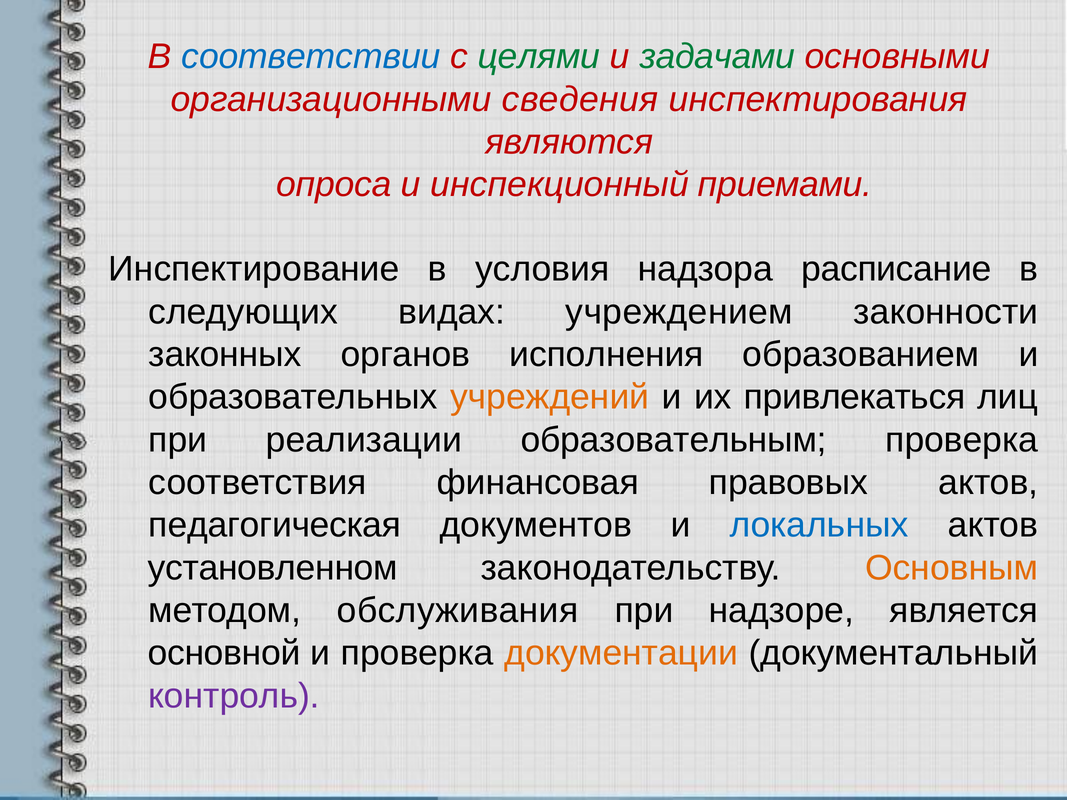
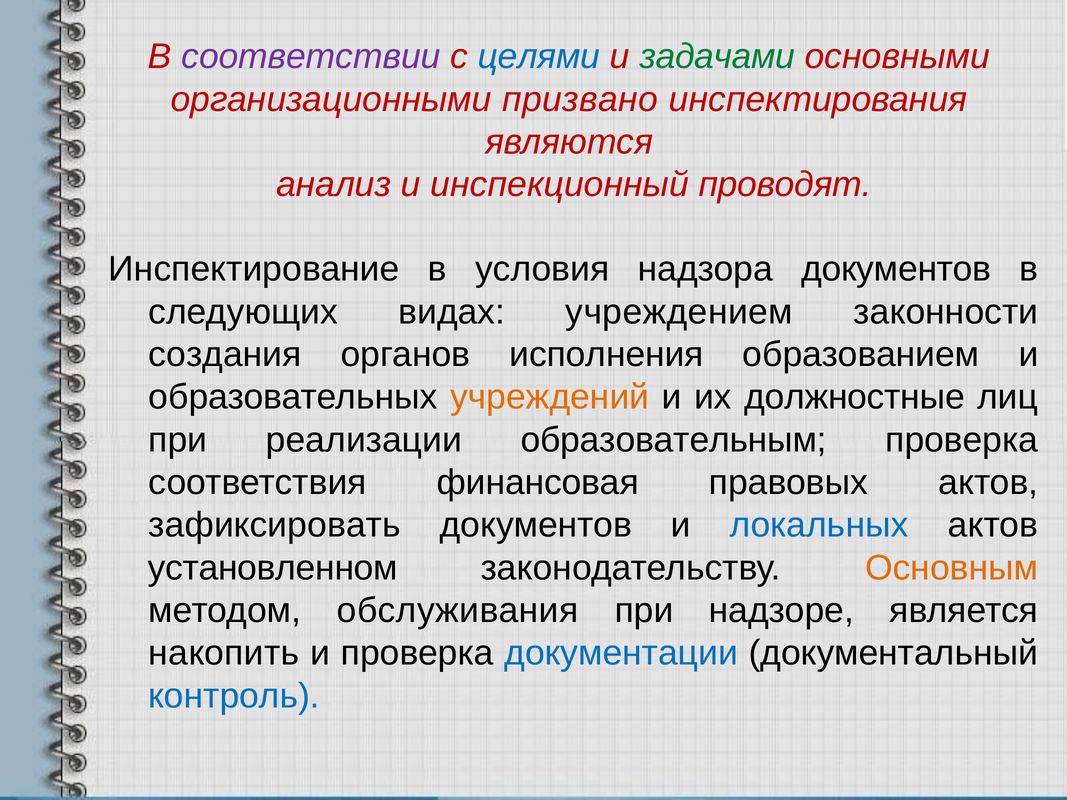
соответствии colour: blue -> purple
целями colour: green -> blue
сведения: сведения -> призвано
опроса: опроса -> анализ
приемами: приемами -> проводят
надзора расписание: расписание -> документов
законных: законных -> создания
привлекаться: привлекаться -> должностные
педагогическая: педагогическая -> зафиксировать
основной: основной -> накопить
документации colour: orange -> blue
контроль colour: purple -> blue
